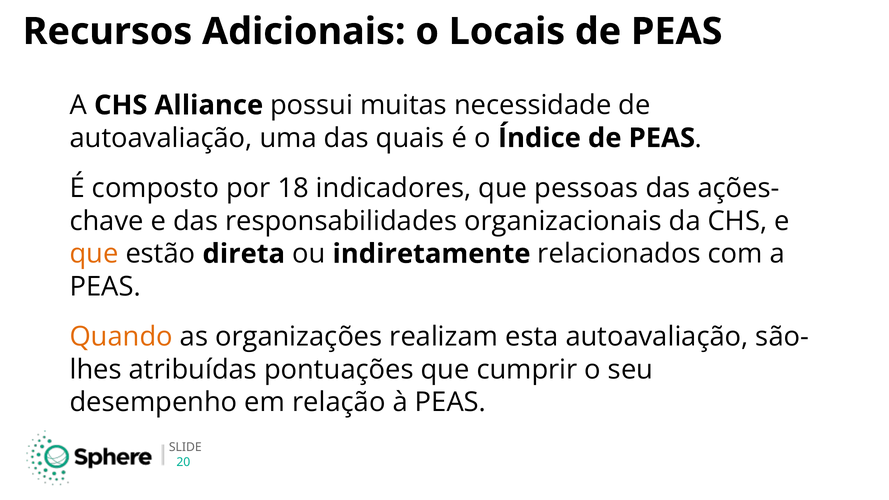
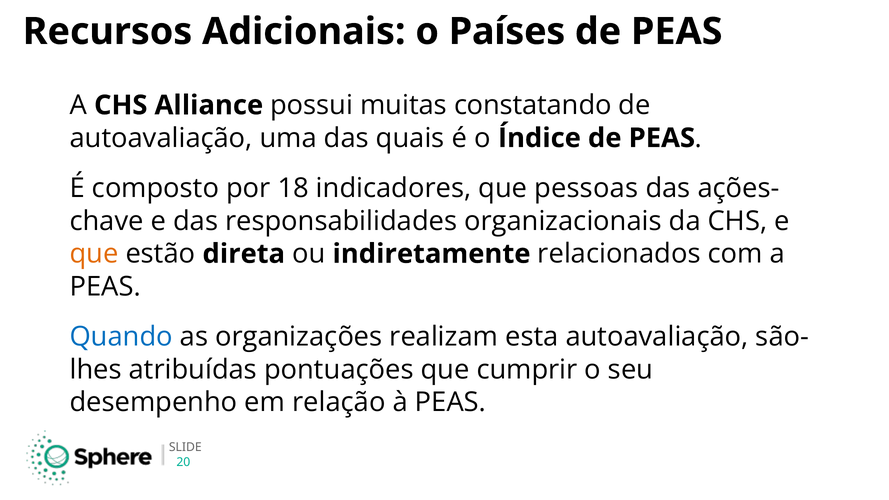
Locais: Locais -> Países
necessidade: necessidade -> constatando
Quando colour: orange -> blue
